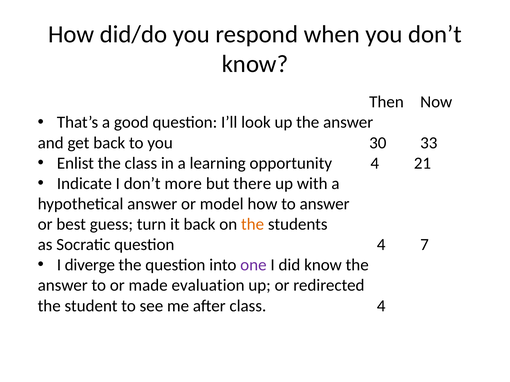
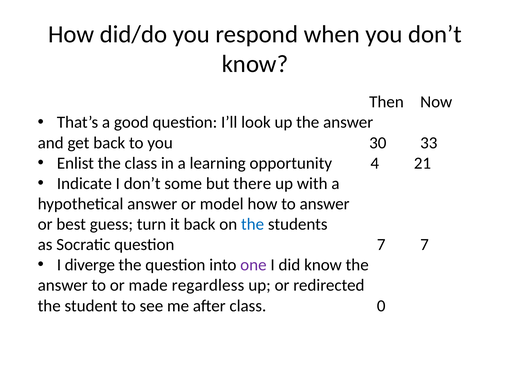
more: more -> some
the at (253, 225) colour: orange -> blue
question 4: 4 -> 7
evaluation: evaluation -> regardless
class 4: 4 -> 0
